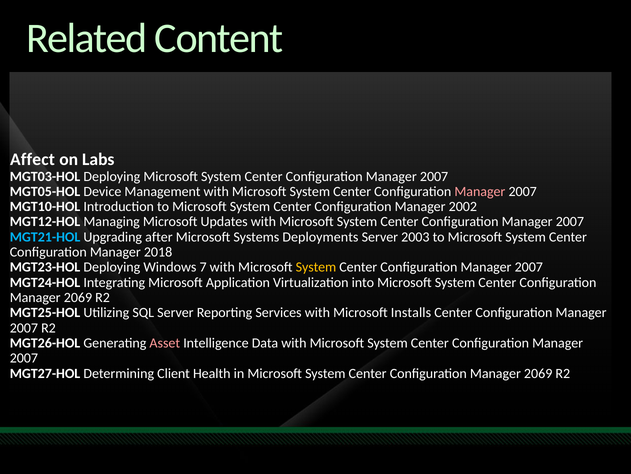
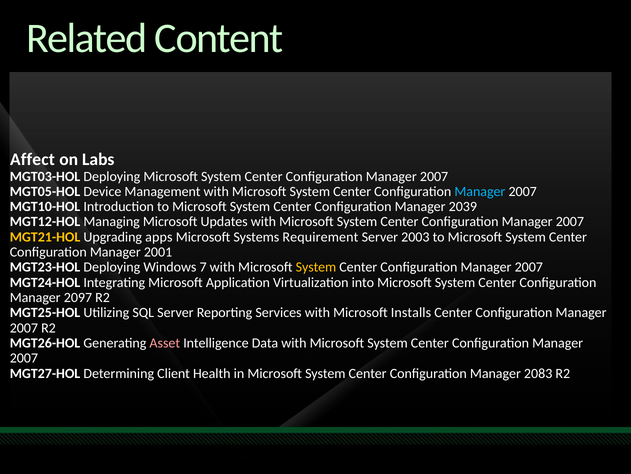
Manager at (480, 191) colour: pink -> light blue
2002: 2002 -> 2039
MGT21-HOL colour: light blue -> yellow
after: after -> apps
Deployments: Deployments -> Requirement
2018: 2018 -> 2001
2069 at (78, 297): 2069 -> 2097
2069 at (538, 373): 2069 -> 2083
